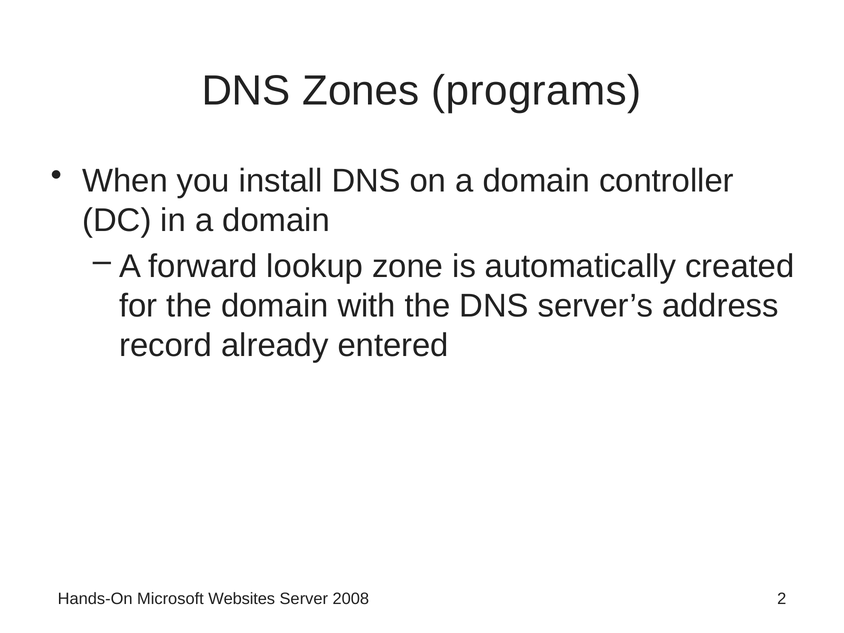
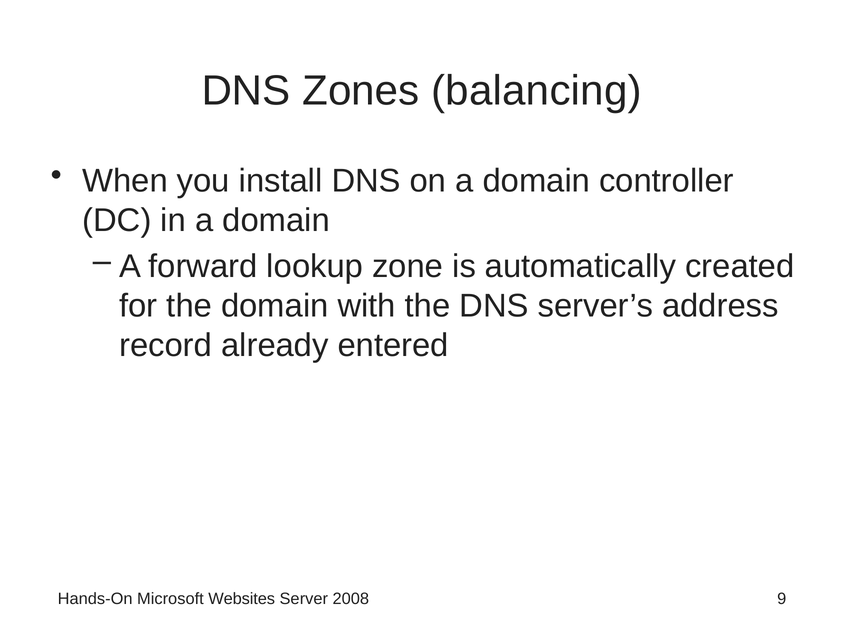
programs: programs -> balancing
2: 2 -> 9
